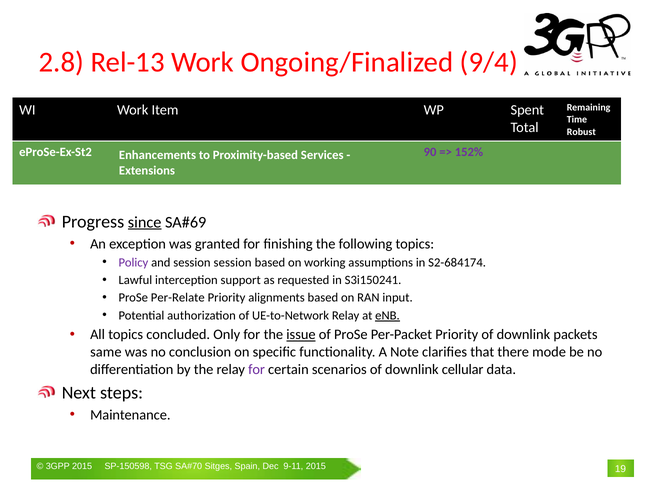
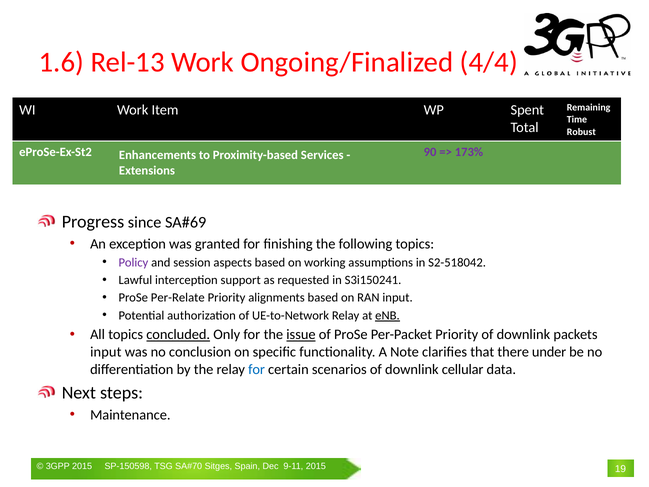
2.8: 2.8 -> 1.6
9/4: 9/4 -> 4/4
152%: 152% -> 173%
since underline: present -> none
session session: session -> aspects
S2-684174: S2-684174 -> S2-518042
concluded underline: none -> present
same at (106, 352): same -> input
mode: mode -> under
for at (257, 369) colour: purple -> blue
